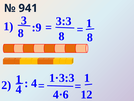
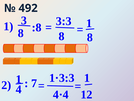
941: 941 -> 492
:9: :9 -> :8
4 at (34, 83): 4 -> 7
4·6: 4·6 -> 4·4
